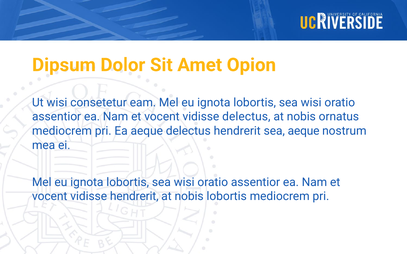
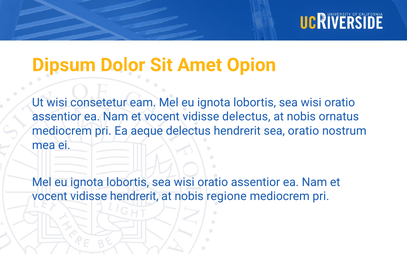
sea aeque: aeque -> oratio
nobis lobortis: lobortis -> regione
